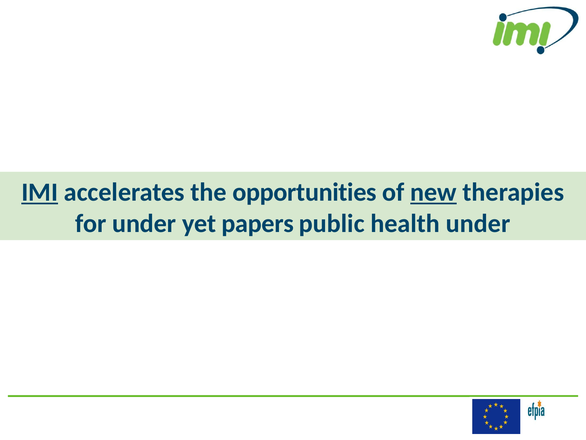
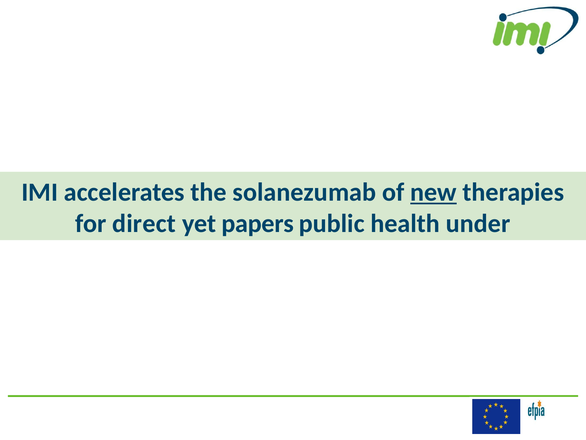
IMI underline: present -> none
opportunities: opportunities -> solanezumab
for under: under -> direct
